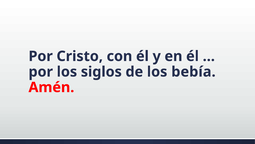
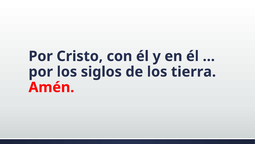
bebía: bebía -> tierra
